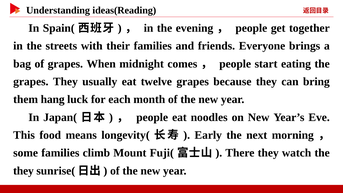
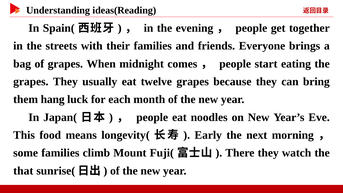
they at (23, 171): they -> that
